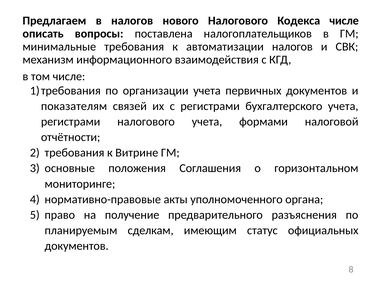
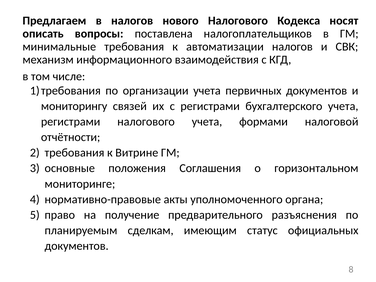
Кодекса числе: числе -> носят
показателям: показателям -> мониторингу
